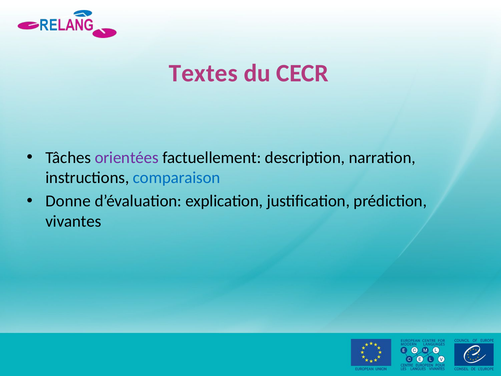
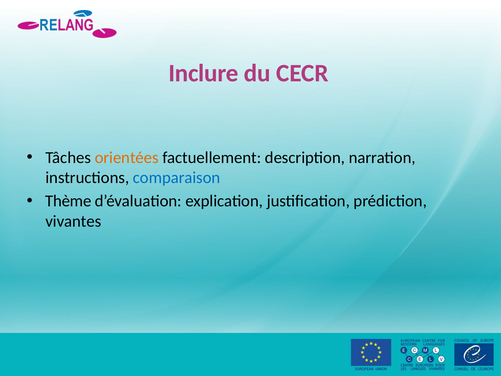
Textes: Textes -> Inclure
orientées colour: purple -> orange
Donne: Donne -> Thème
